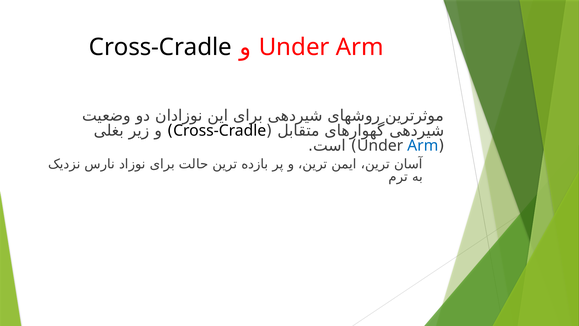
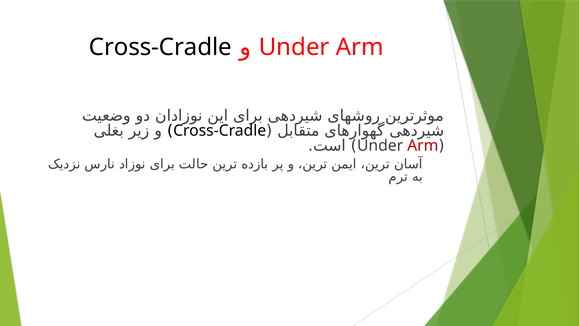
Arm at (423, 145) colour: blue -> red
